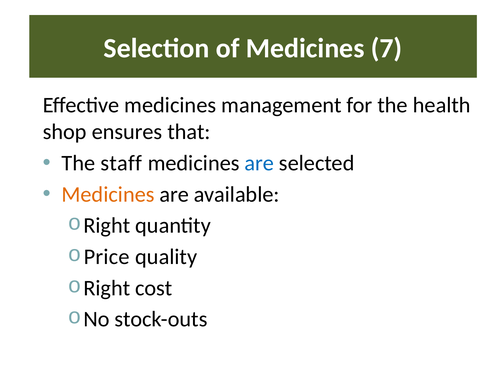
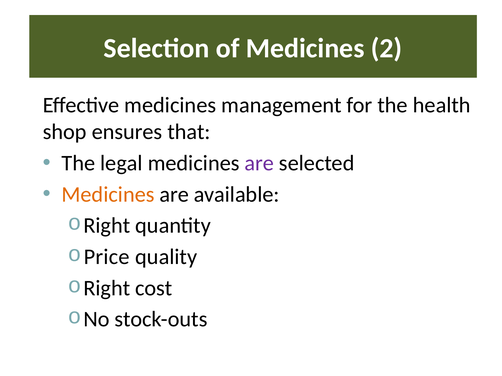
7: 7 -> 2
staff: staff -> legal
are at (259, 163) colour: blue -> purple
